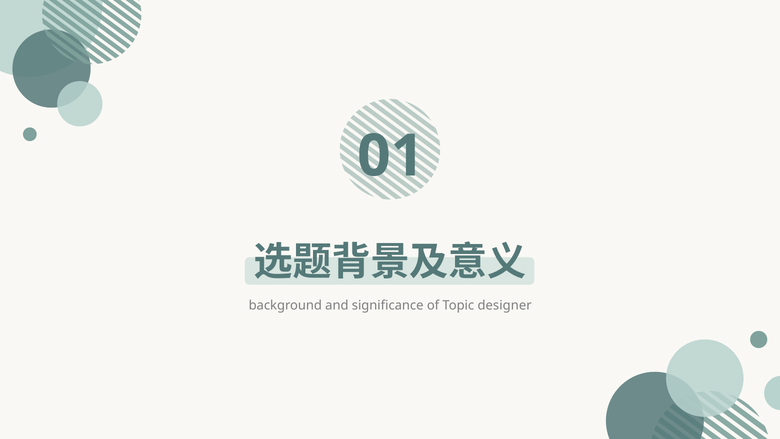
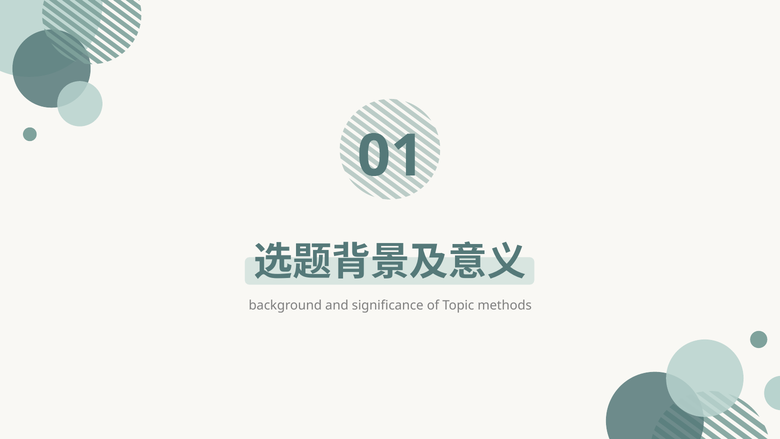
designer: designer -> methods
